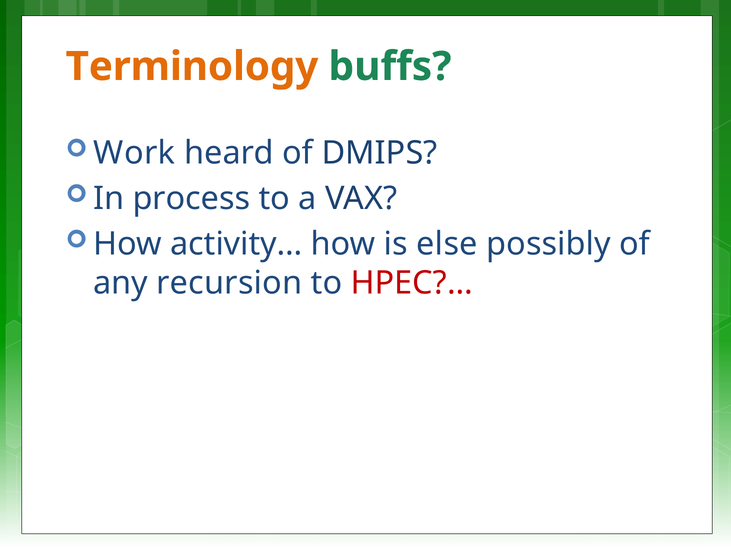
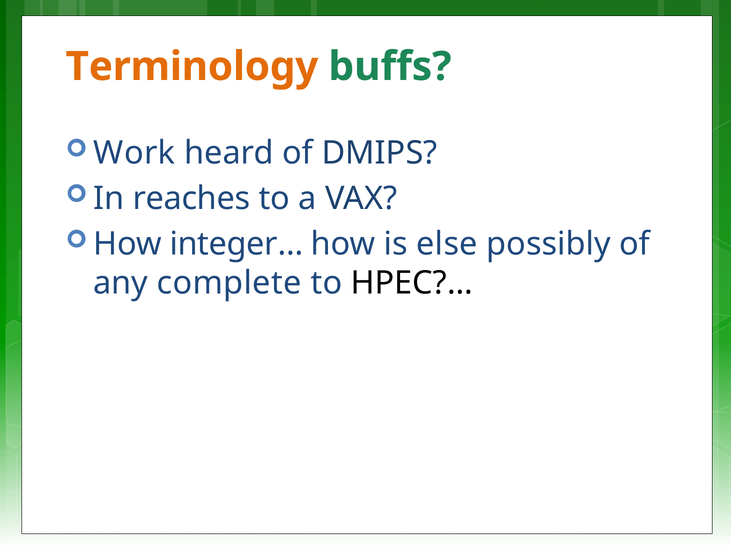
process: process -> reaches
activity…: activity… -> integer…
recursion: recursion -> complete
HPEC colour: red -> black
